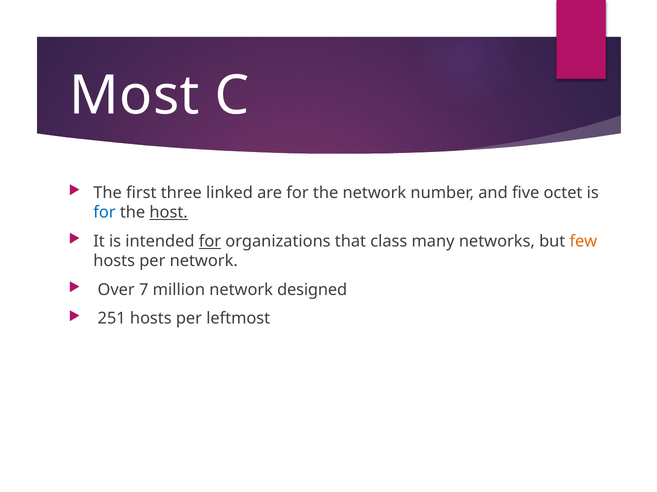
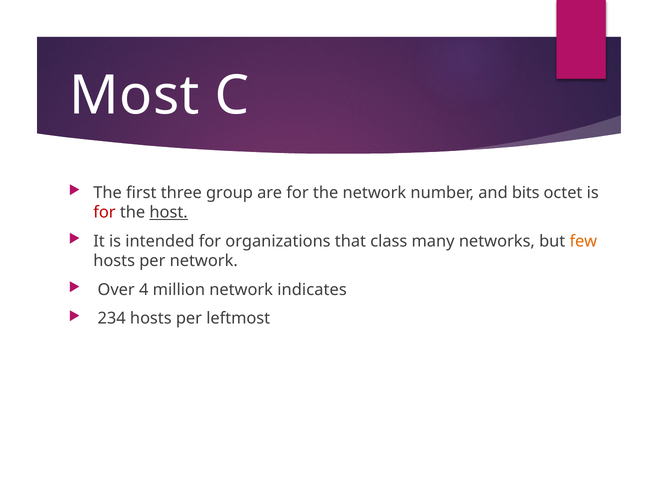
linked: linked -> group
five: five -> bits
for at (104, 213) colour: blue -> red
for at (210, 242) underline: present -> none
7: 7 -> 4
designed: designed -> indicates
251: 251 -> 234
